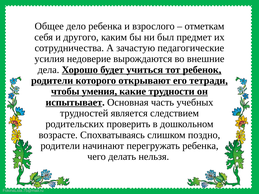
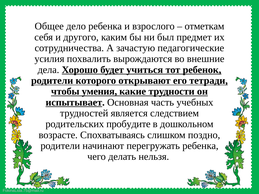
недоверие: недоверие -> похвалить
проверить: проверить -> пробудите
